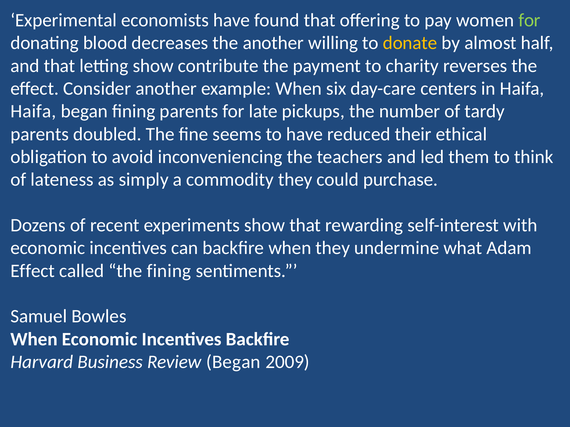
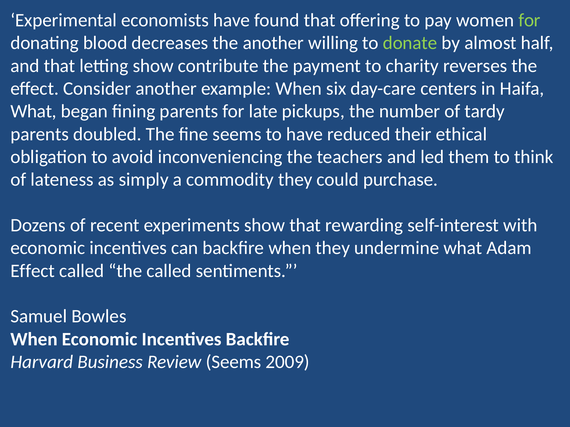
donate colour: yellow -> light green
Haifa at (33, 111): Haifa -> What
the fining: fining -> called
Review Began: Began -> Seems
